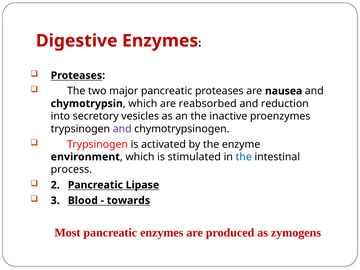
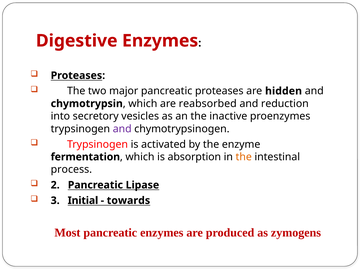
nausea: nausea -> hidden
environment: environment -> fermentation
stimulated: stimulated -> absorption
the at (244, 157) colour: blue -> orange
Blood: Blood -> Initial
